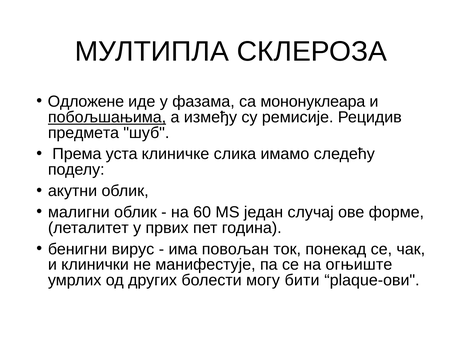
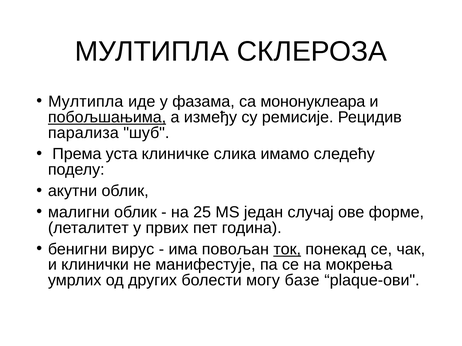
Одложене at (86, 102): Одложене -> Мултипла
предмета: предмета -> парализа
60: 60 -> 25
ток underline: none -> present
огњиште: огњиште -> мокрења
бити: бити -> базе
